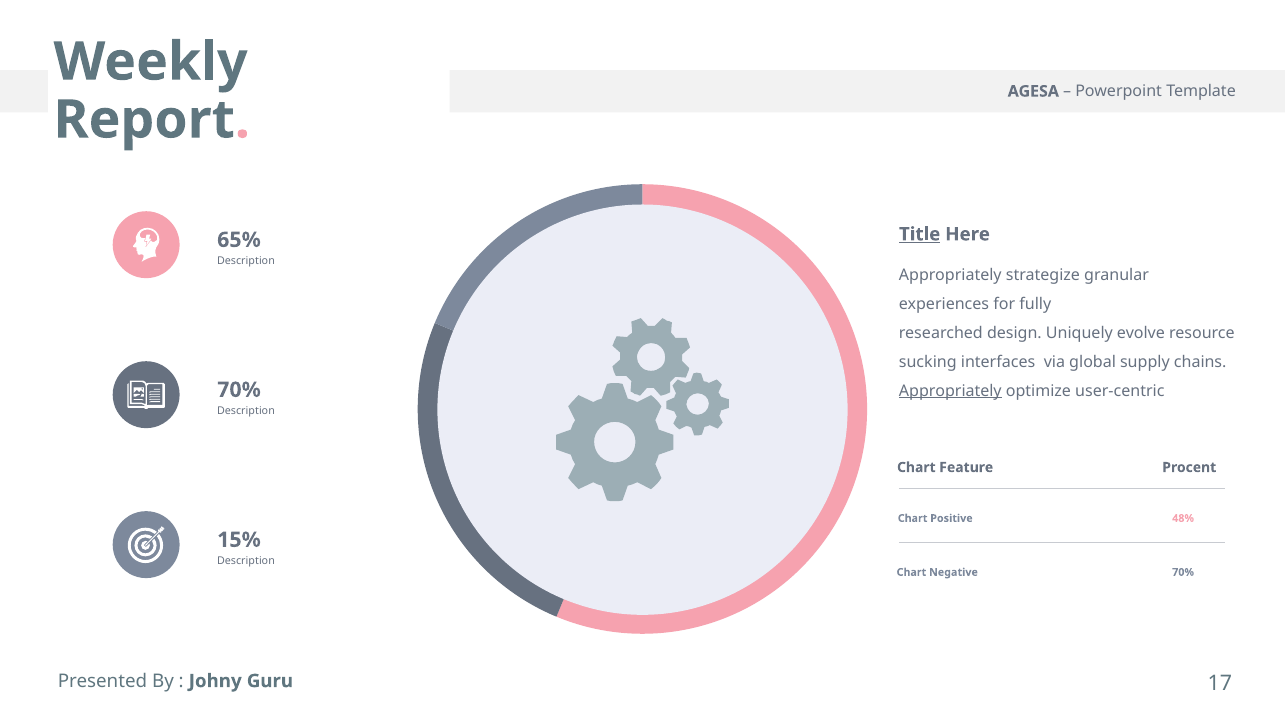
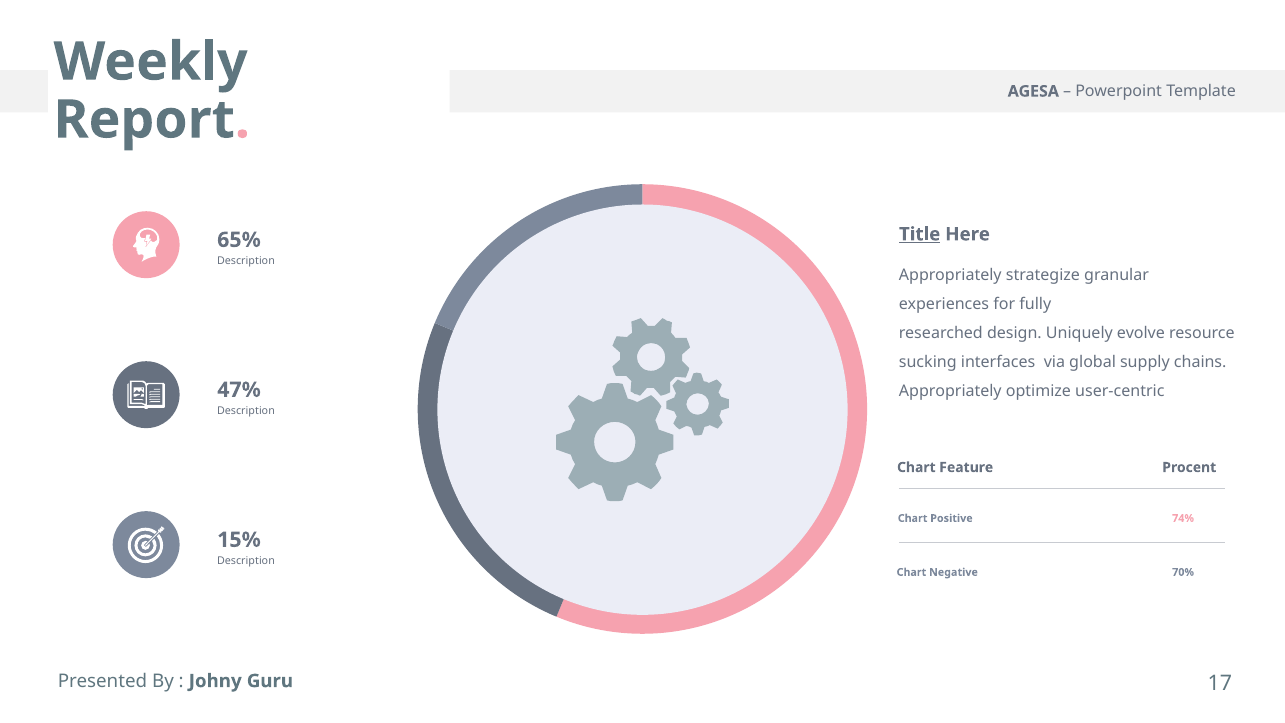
70% at (239, 390): 70% -> 47%
Appropriately at (950, 391) underline: present -> none
48%: 48% -> 74%
